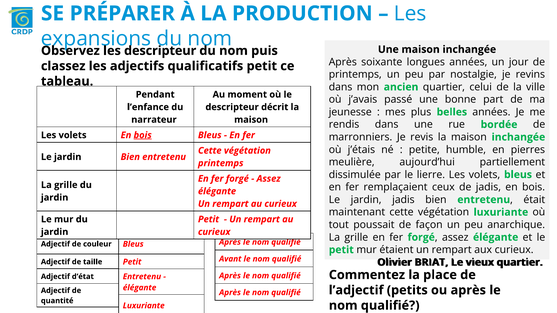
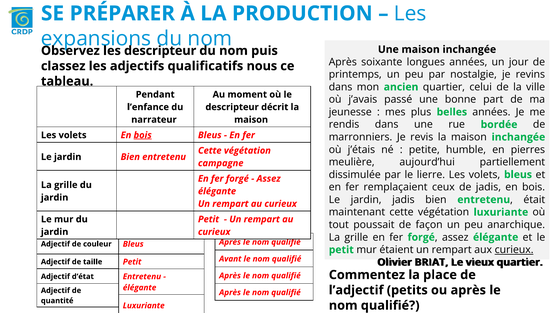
qualificatifs petit: petit -> nous
printemps at (221, 163): printemps -> campagne
curieux at (514, 250) underline: none -> present
